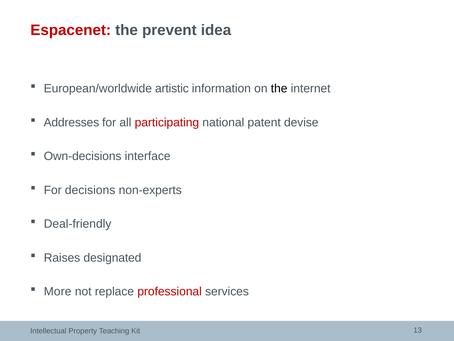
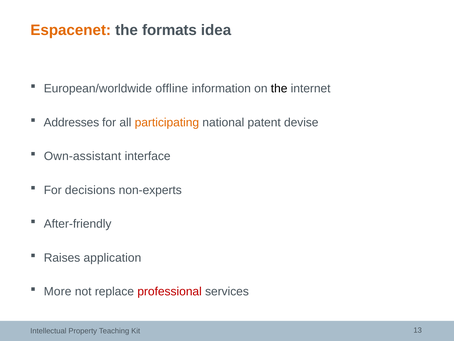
Espacenet colour: red -> orange
prevent: prevent -> formats
artistic: artistic -> offline
participating colour: red -> orange
Own-decisions: Own-decisions -> Own-assistant
Deal-friendly: Deal-friendly -> After-friendly
designated: designated -> application
